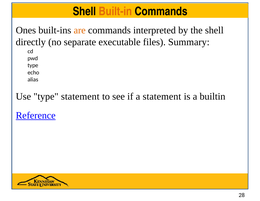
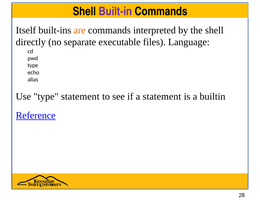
Built-in colour: orange -> purple
Ones: Ones -> Itself
Summary: Summary -> Language
